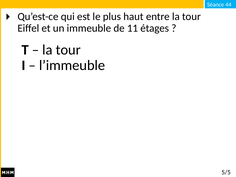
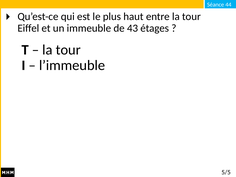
11: 11 -> 43
